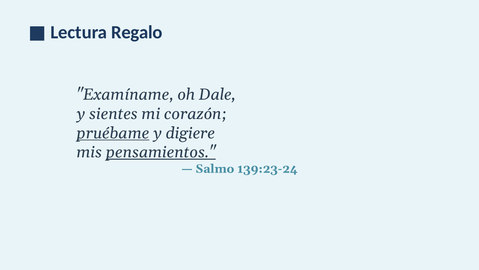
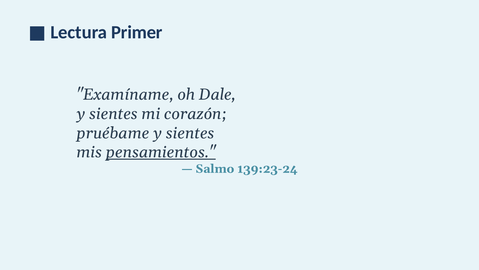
Regalo: Regalo -> Primer
pruébame underline: present -> none
digiere at (190, 133): digiere -> sientes
